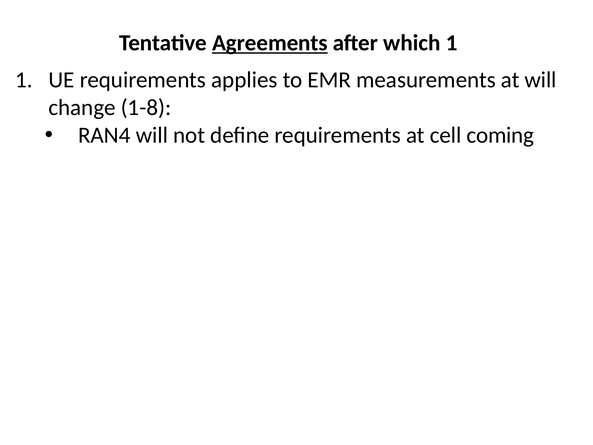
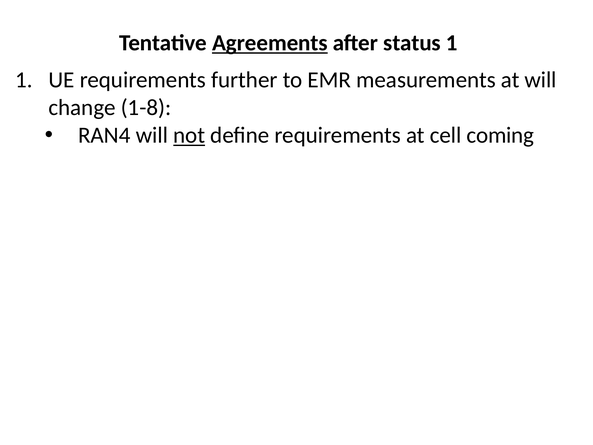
which: which -> status
applies: applies -> further
not underline: none -> present
